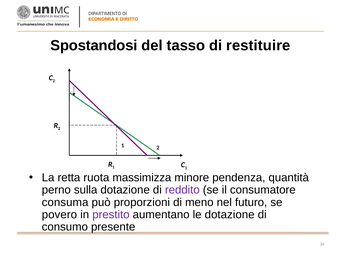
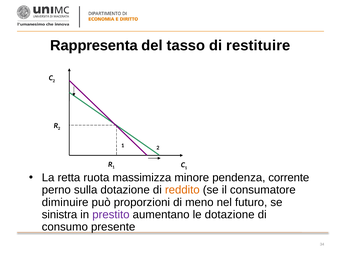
Spostandosi: Spostandosi -> Rappresenta
quantità: quantità -> corrente
reddito colour: purple -> orange
consuma: consuma -> diminuire
povero: povero -> sinistra
